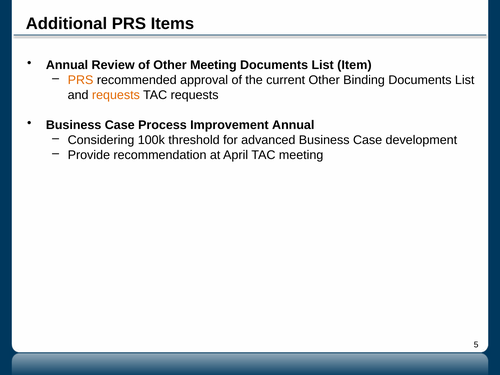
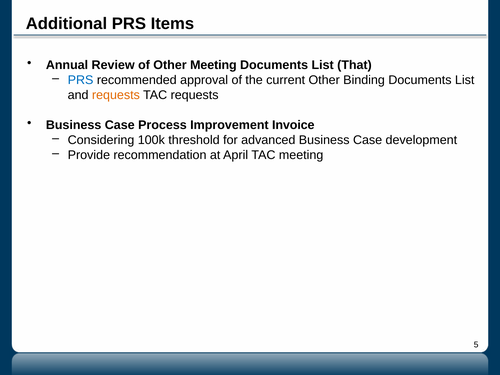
Item: Item -> That
PRS at (81, 80) colour: orange -> blue
Improvement Annual: Annual -> Invoice
